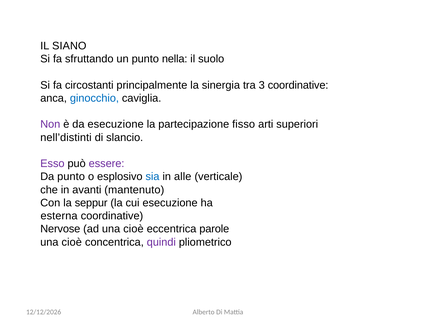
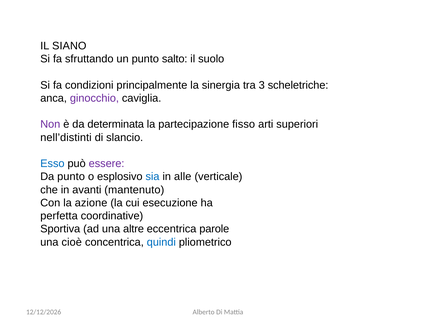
nella: nella -> salto
circostanti: circostanti -> condizioni
3 coordinative: coordinative -> scheletriche
ginocchio colour: blue -> purple
da esecuzione: esecuzione -> determinata
Esso colour: purple -> blue
seppur: seppur -> azione
esterna: esterna -> perfetta
Nervose: Nervose -> Sportiva
ad una cioè: cioè -> altre
quindi colour: purple -> blue
